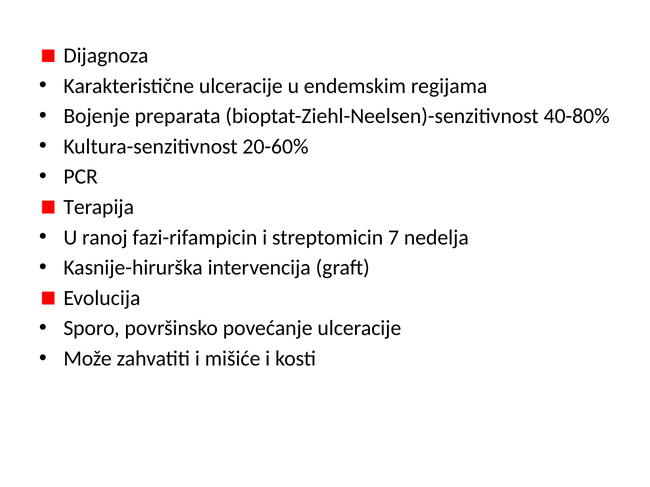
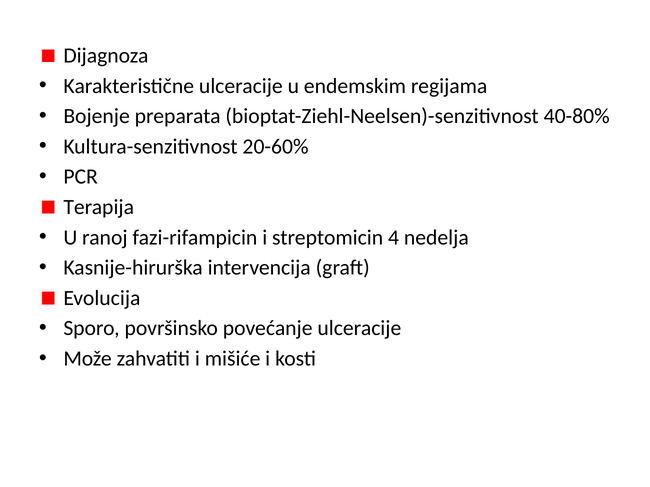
7: 7 -> 4
